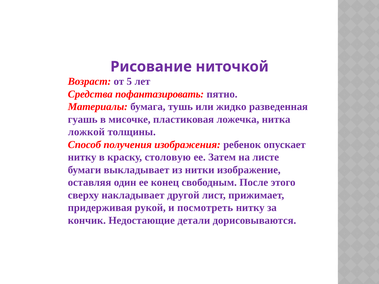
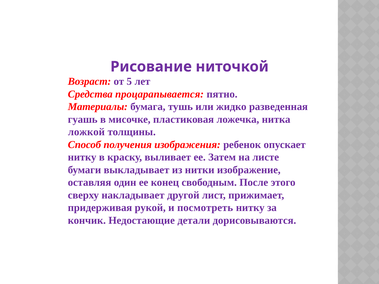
пофантазировать: пофантазировать -> процарапывается
столовую: столовую -> выливает
